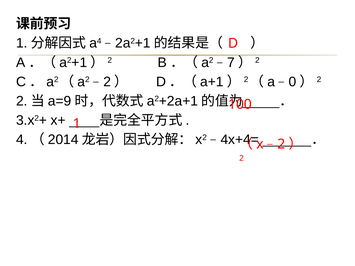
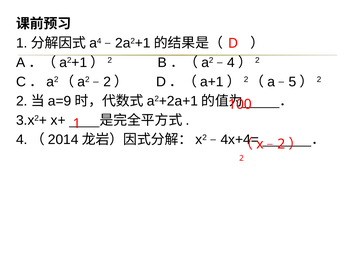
7 at (231, 63): 7 -> 4
0: 0 -> 5
